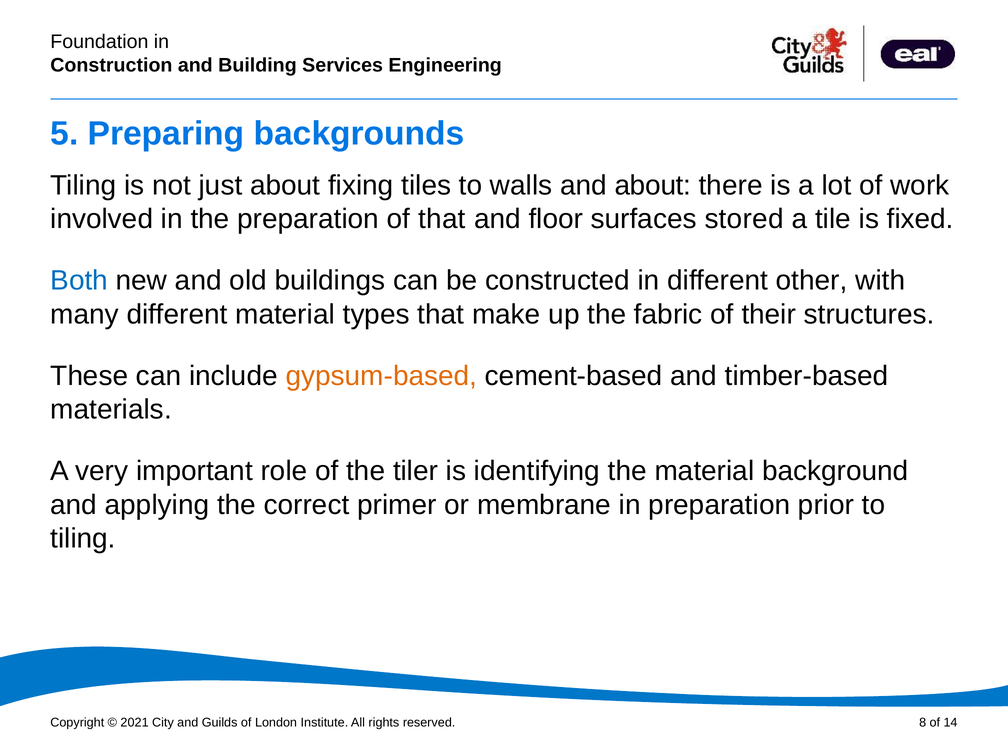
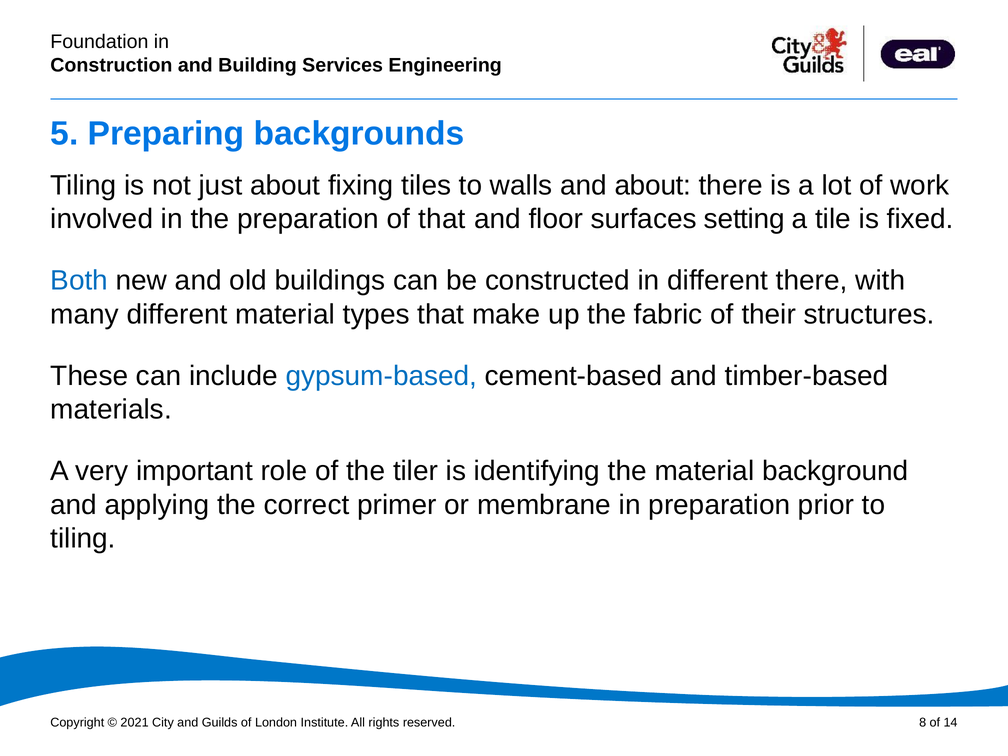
stored: stored -> setting
different other: other -> there
gypsum-based colour: orange -> blue
